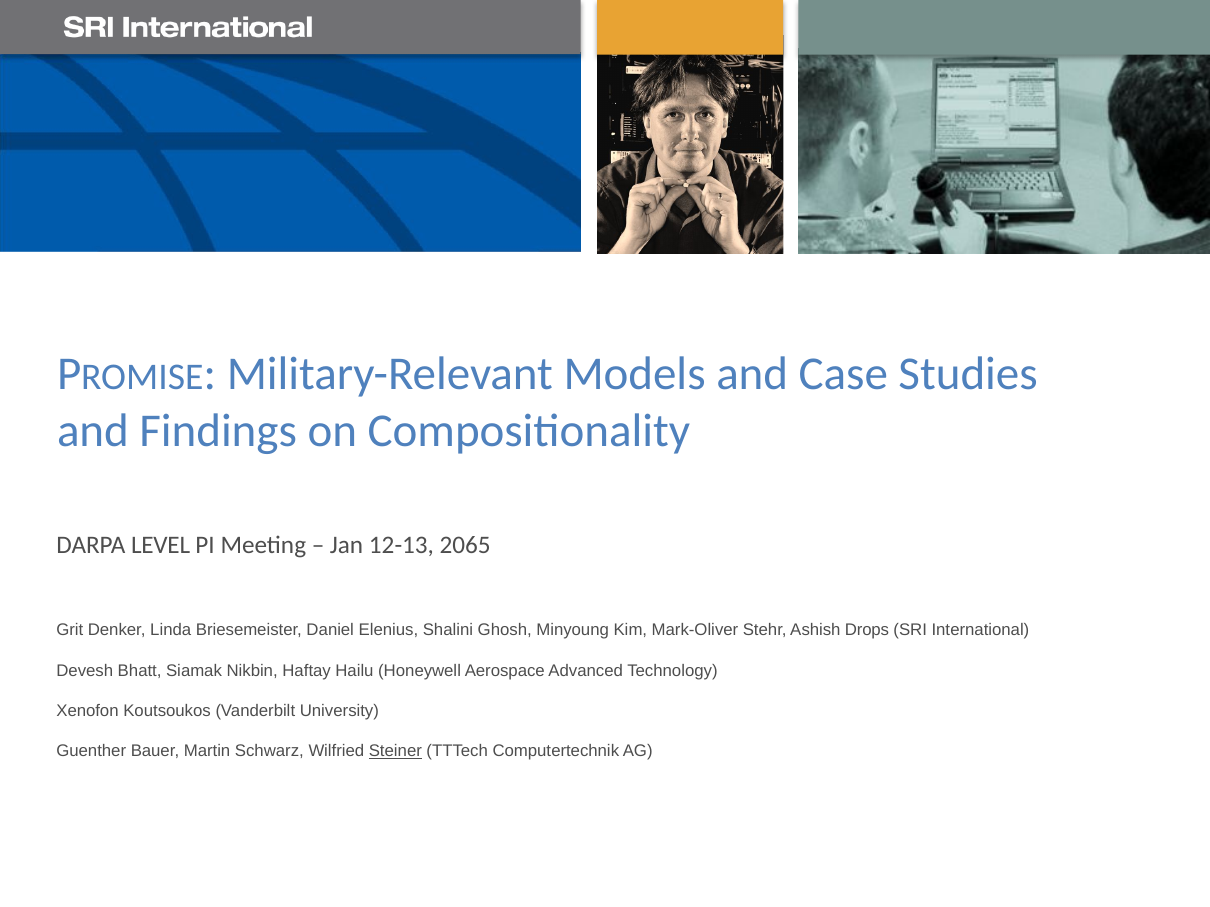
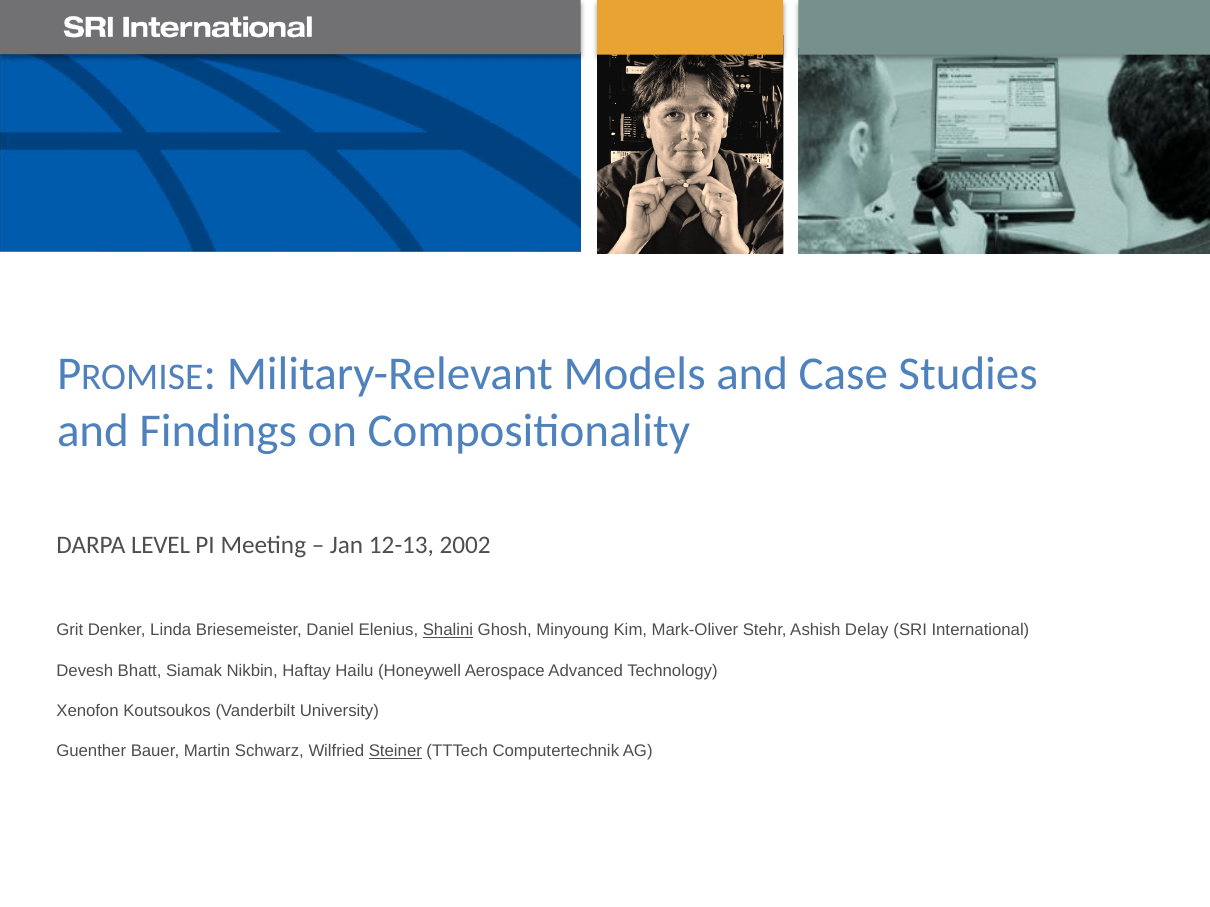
2065: 2065 -> 2002
Shalini underline: none -> present
Drops: Drops -> Delay
